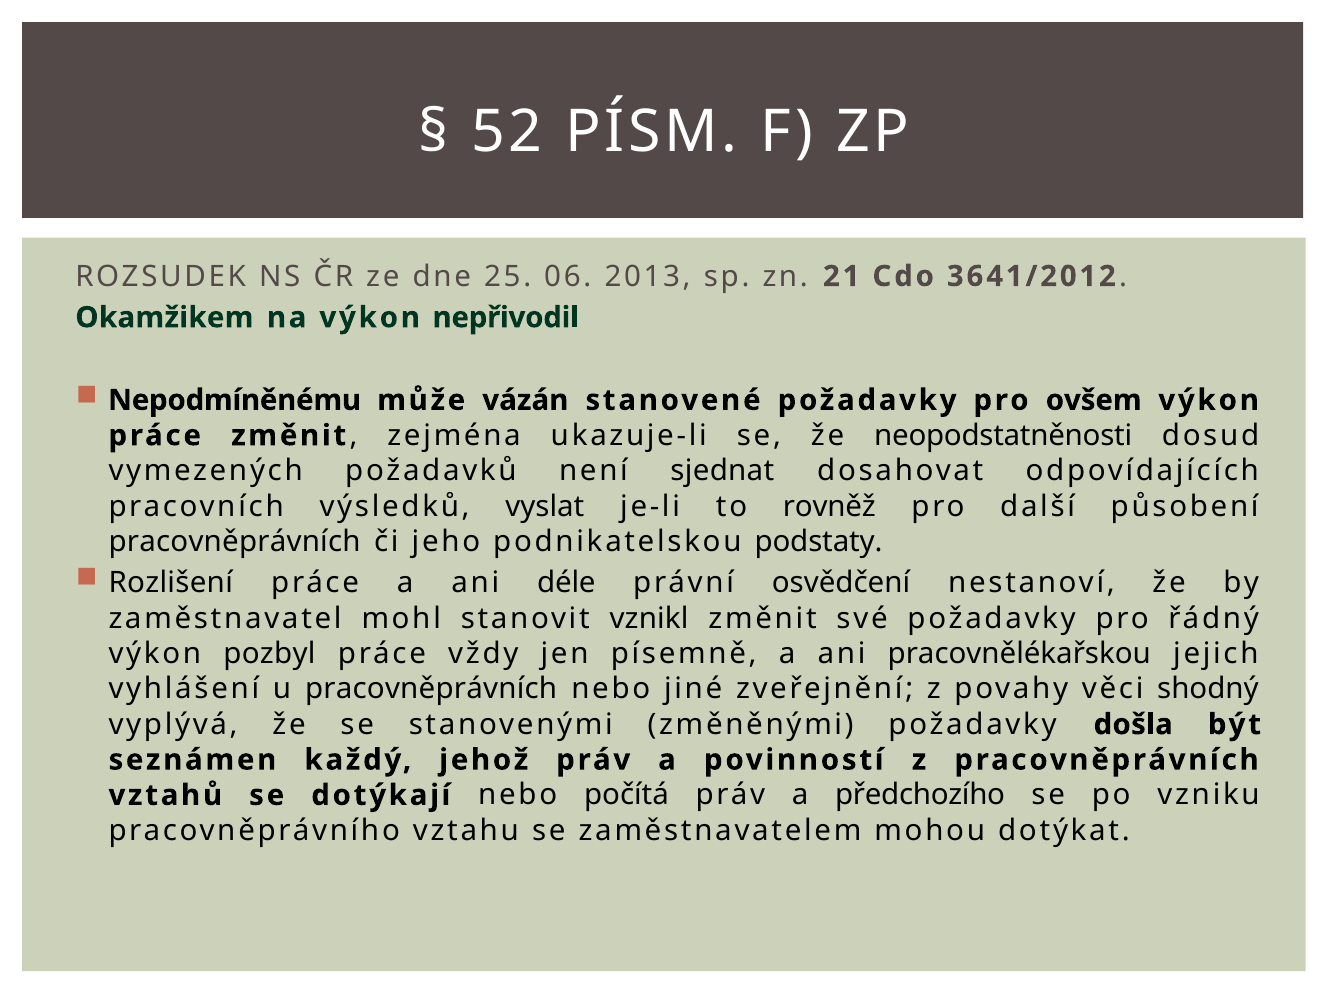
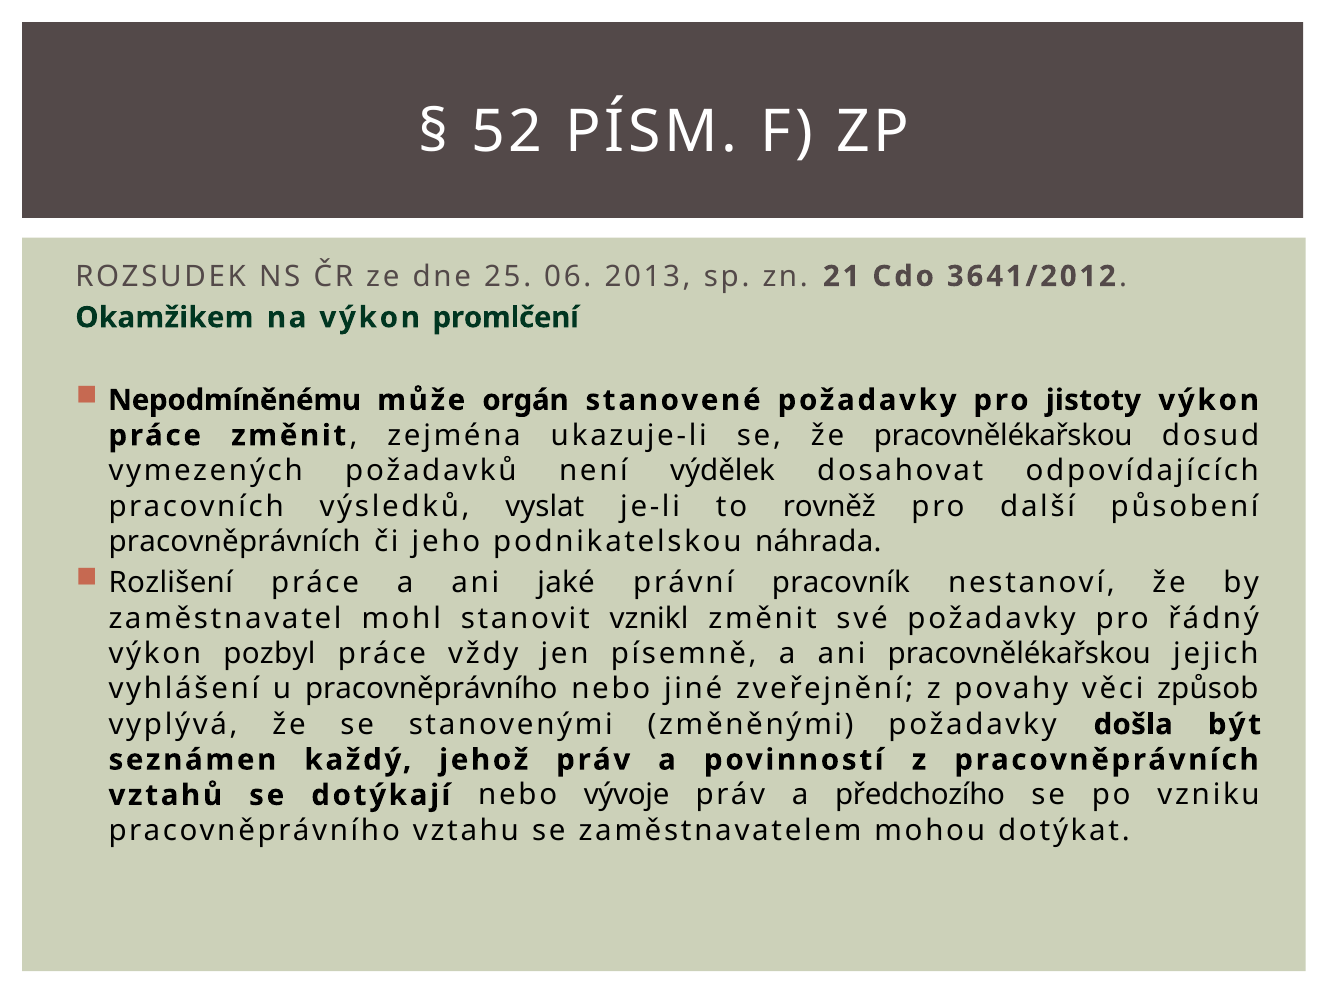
nepřivodil: nepřivodil -> promlčení
vázán: vázán -> orgán
ovšem: ovšem -> jistoty
že neopodstatněnosti: neopodstatněnosti -> pracovnělékařskou
sjednat: sjednat -> výdělek
podstaty: podstaty -> náhrada
déle: déle -> jaké
osvědčení: osvědčení -> pracovník
u pracovněprávních: pracovněprávních -> pracovněprávního
shodný: shodný -> způsob
počítá: počítá -> vývoje
